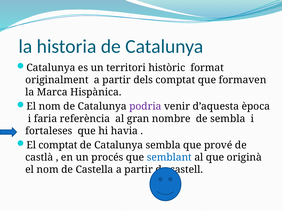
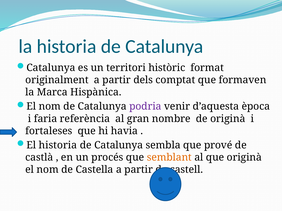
de sembla: sembla -> originà
El comptat: comptat -> historia
semblant colour: blue -> orange
